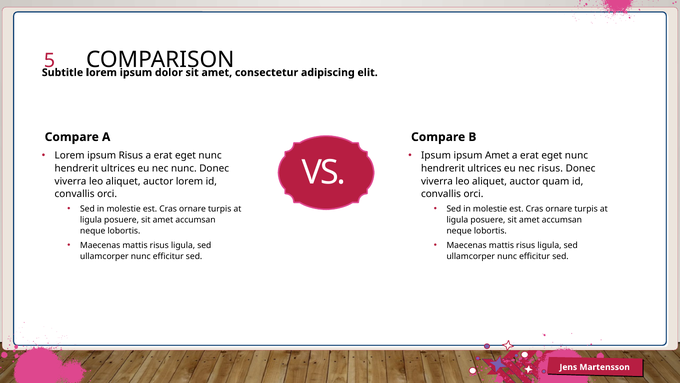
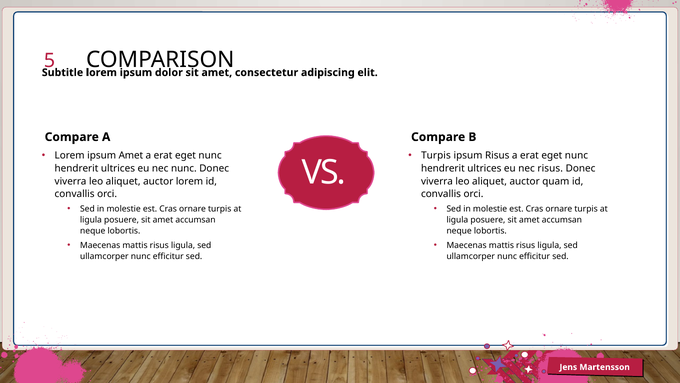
ipsum Risus: Risus -> Amet
Ipsum at (436, 155): Ipsum -> Turpis
ipsum Amet: Amet -> Risus
